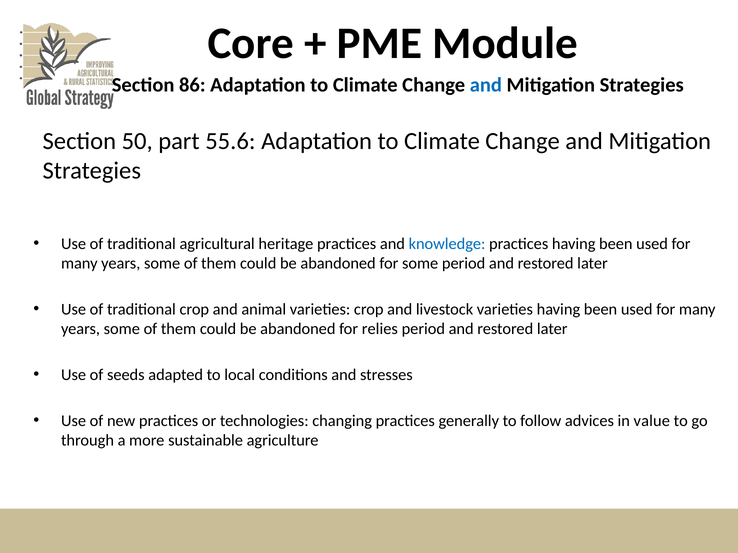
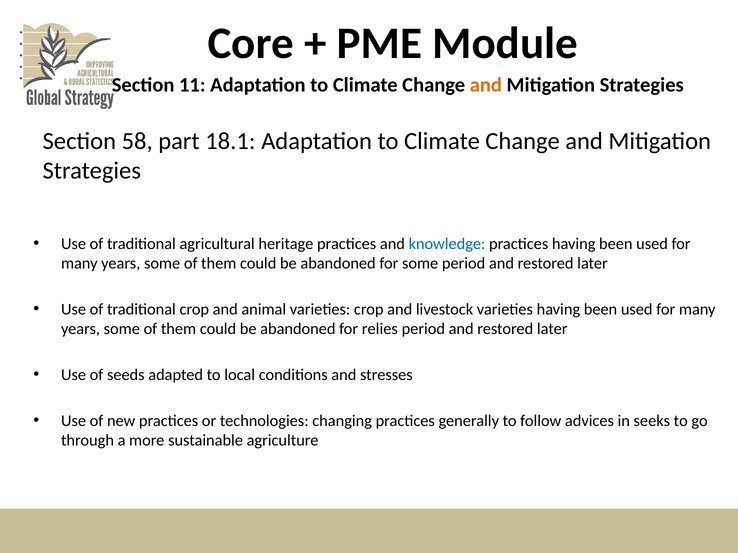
86: 86 -> 11
and at (486, 85) colour: blue -> orange
50: 50 -> 58
55.6: 55.6 -> 18.1
value: value -> seeks
